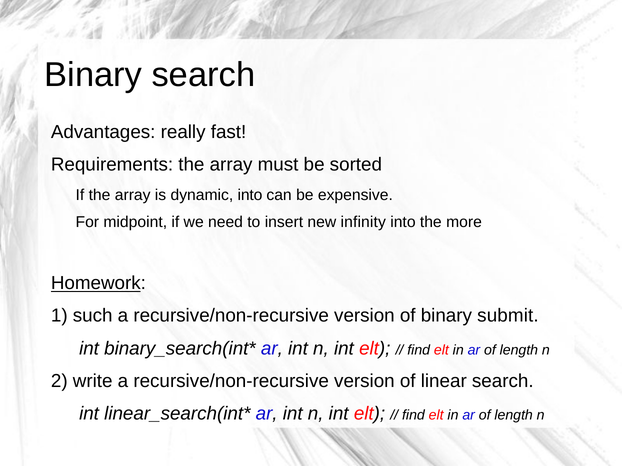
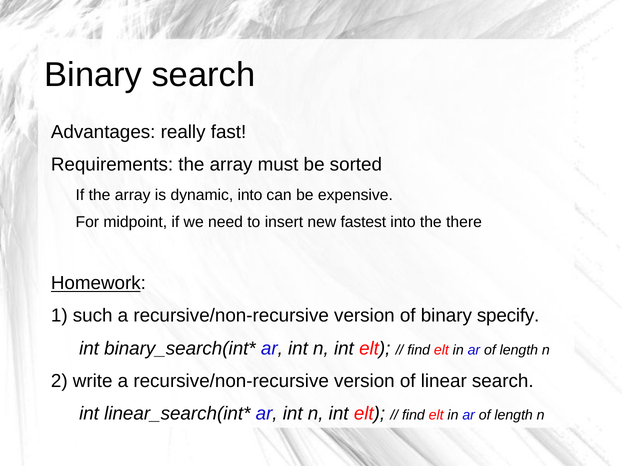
infinity: infinity -> fastest
more: more -> there
submit: submit -> specify
